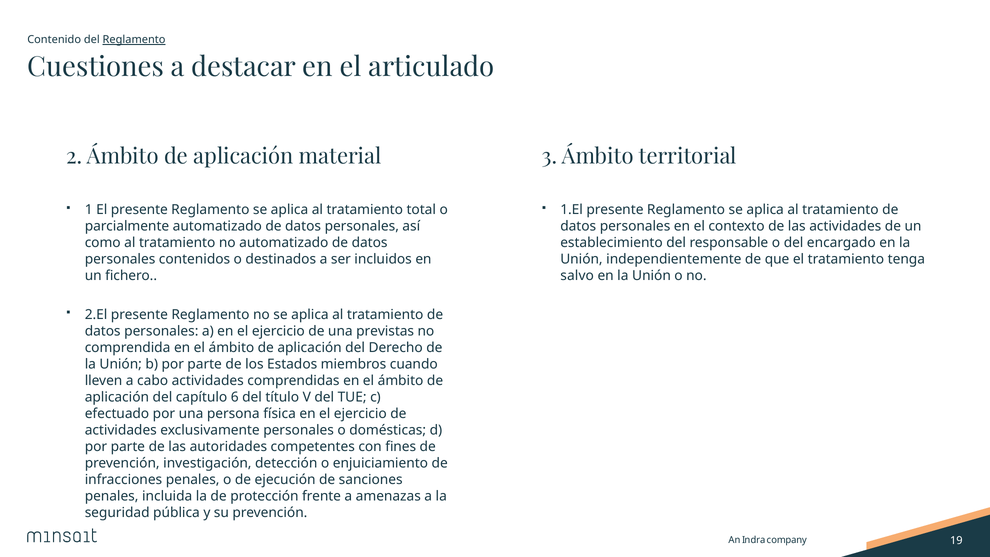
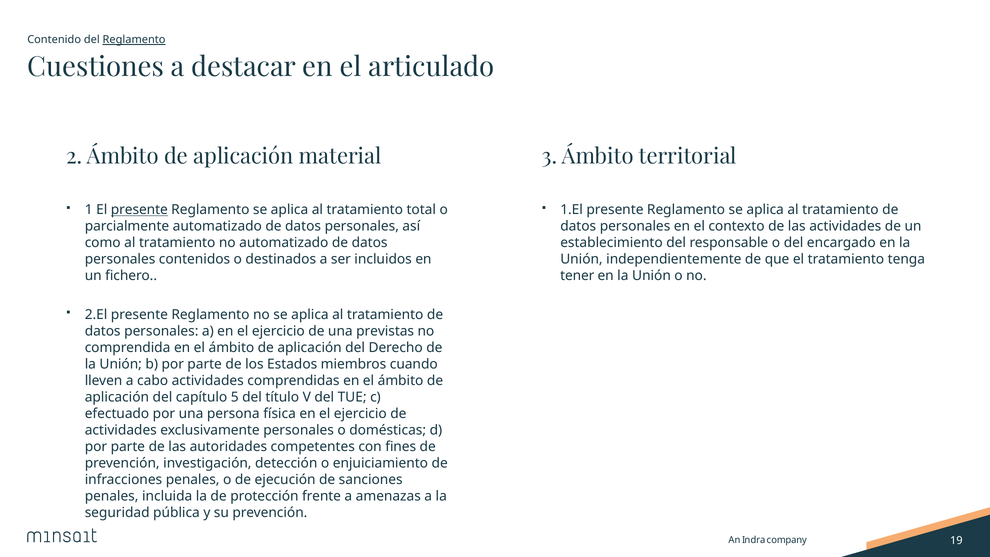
presente at (139, 210) underline: none -> present
salvo: salvo -> tener
6: 6 -> 5
